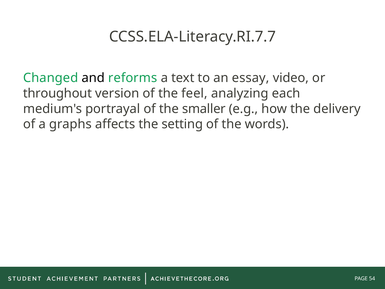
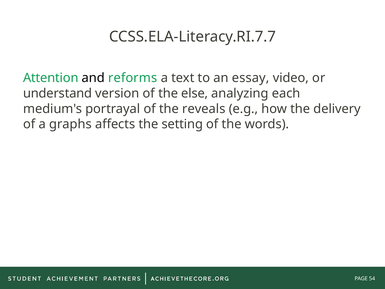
Changed: Changed -> Attention
throughout: throughout -> understand
feel: feel -> else
smaller: smaller -> reveals
